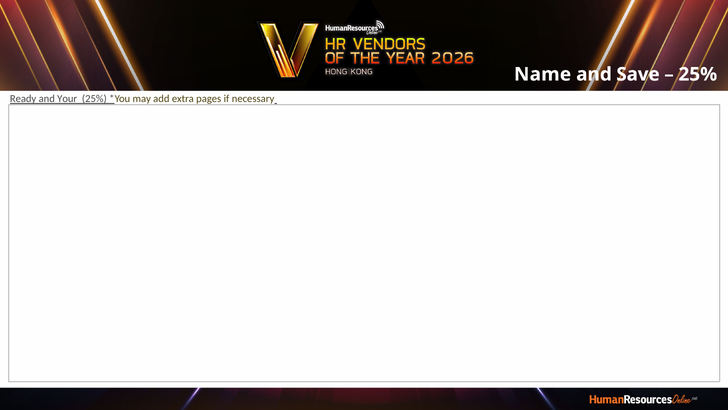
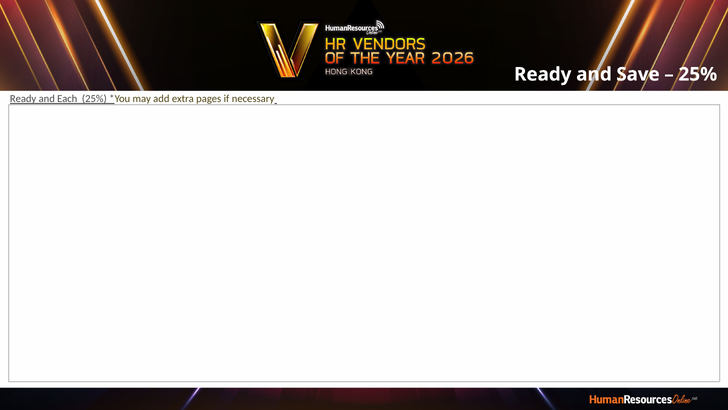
Name at (543, 74): Name -> Ready
Your: Your -> Each
